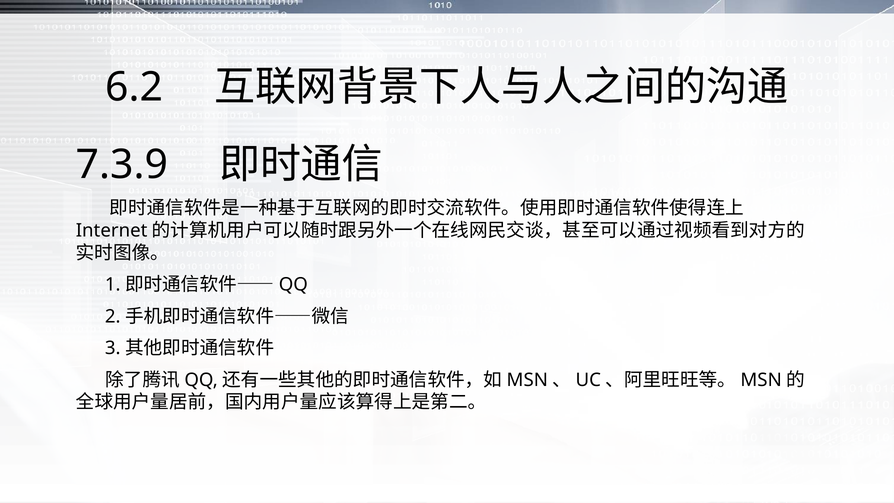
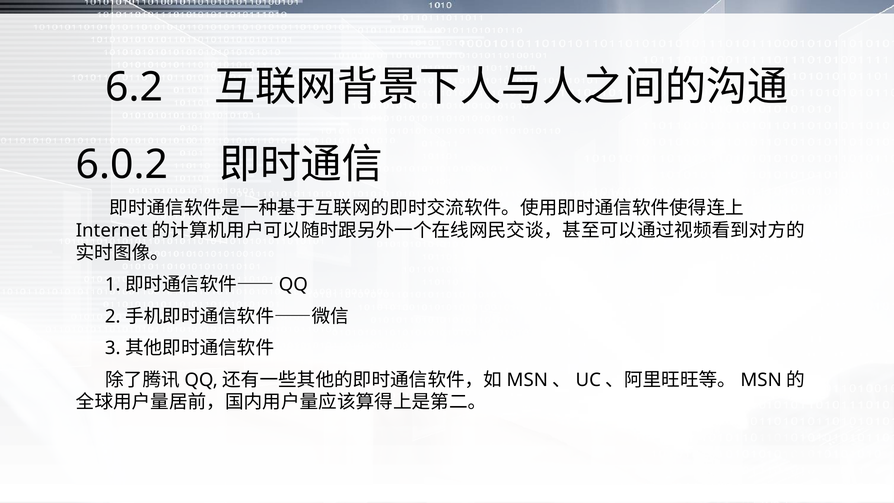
7.3.9: 7.3.9 -> 6.0.2
